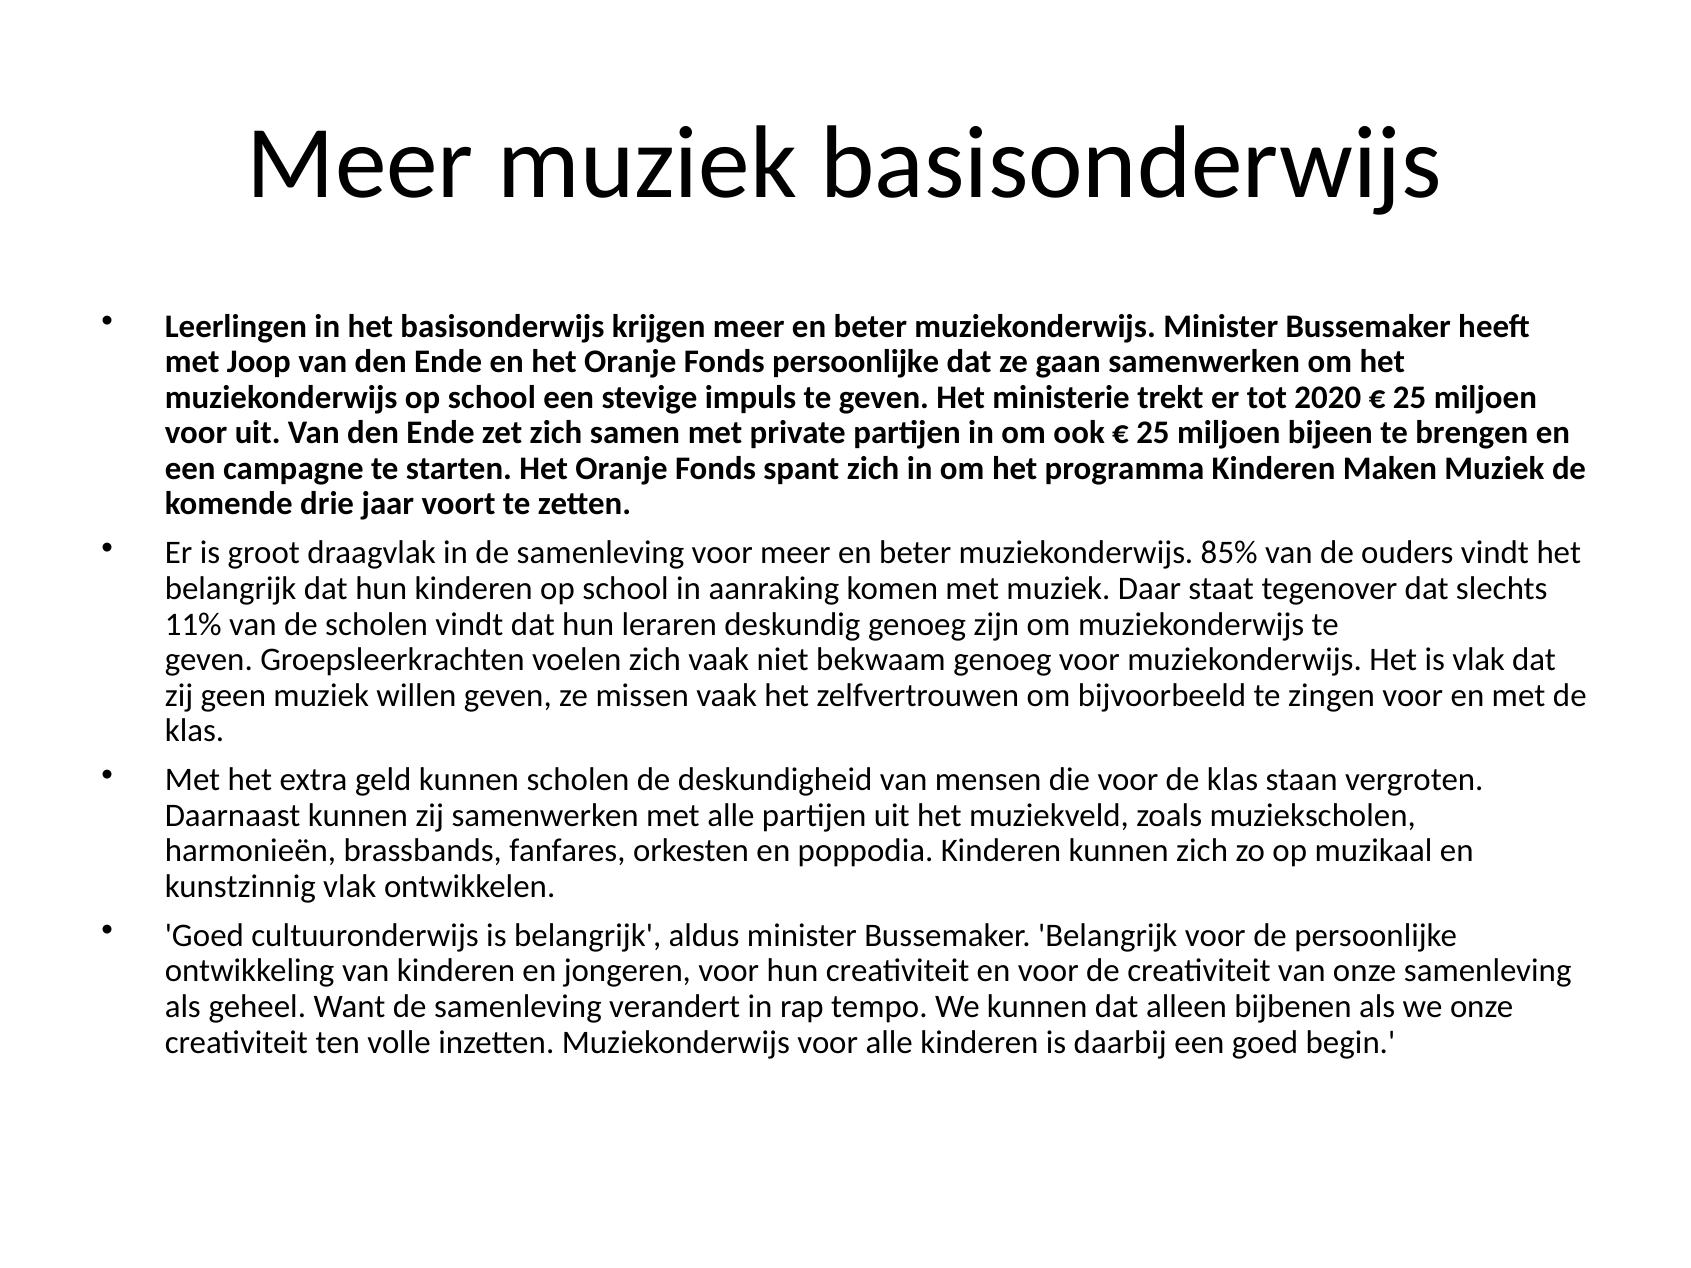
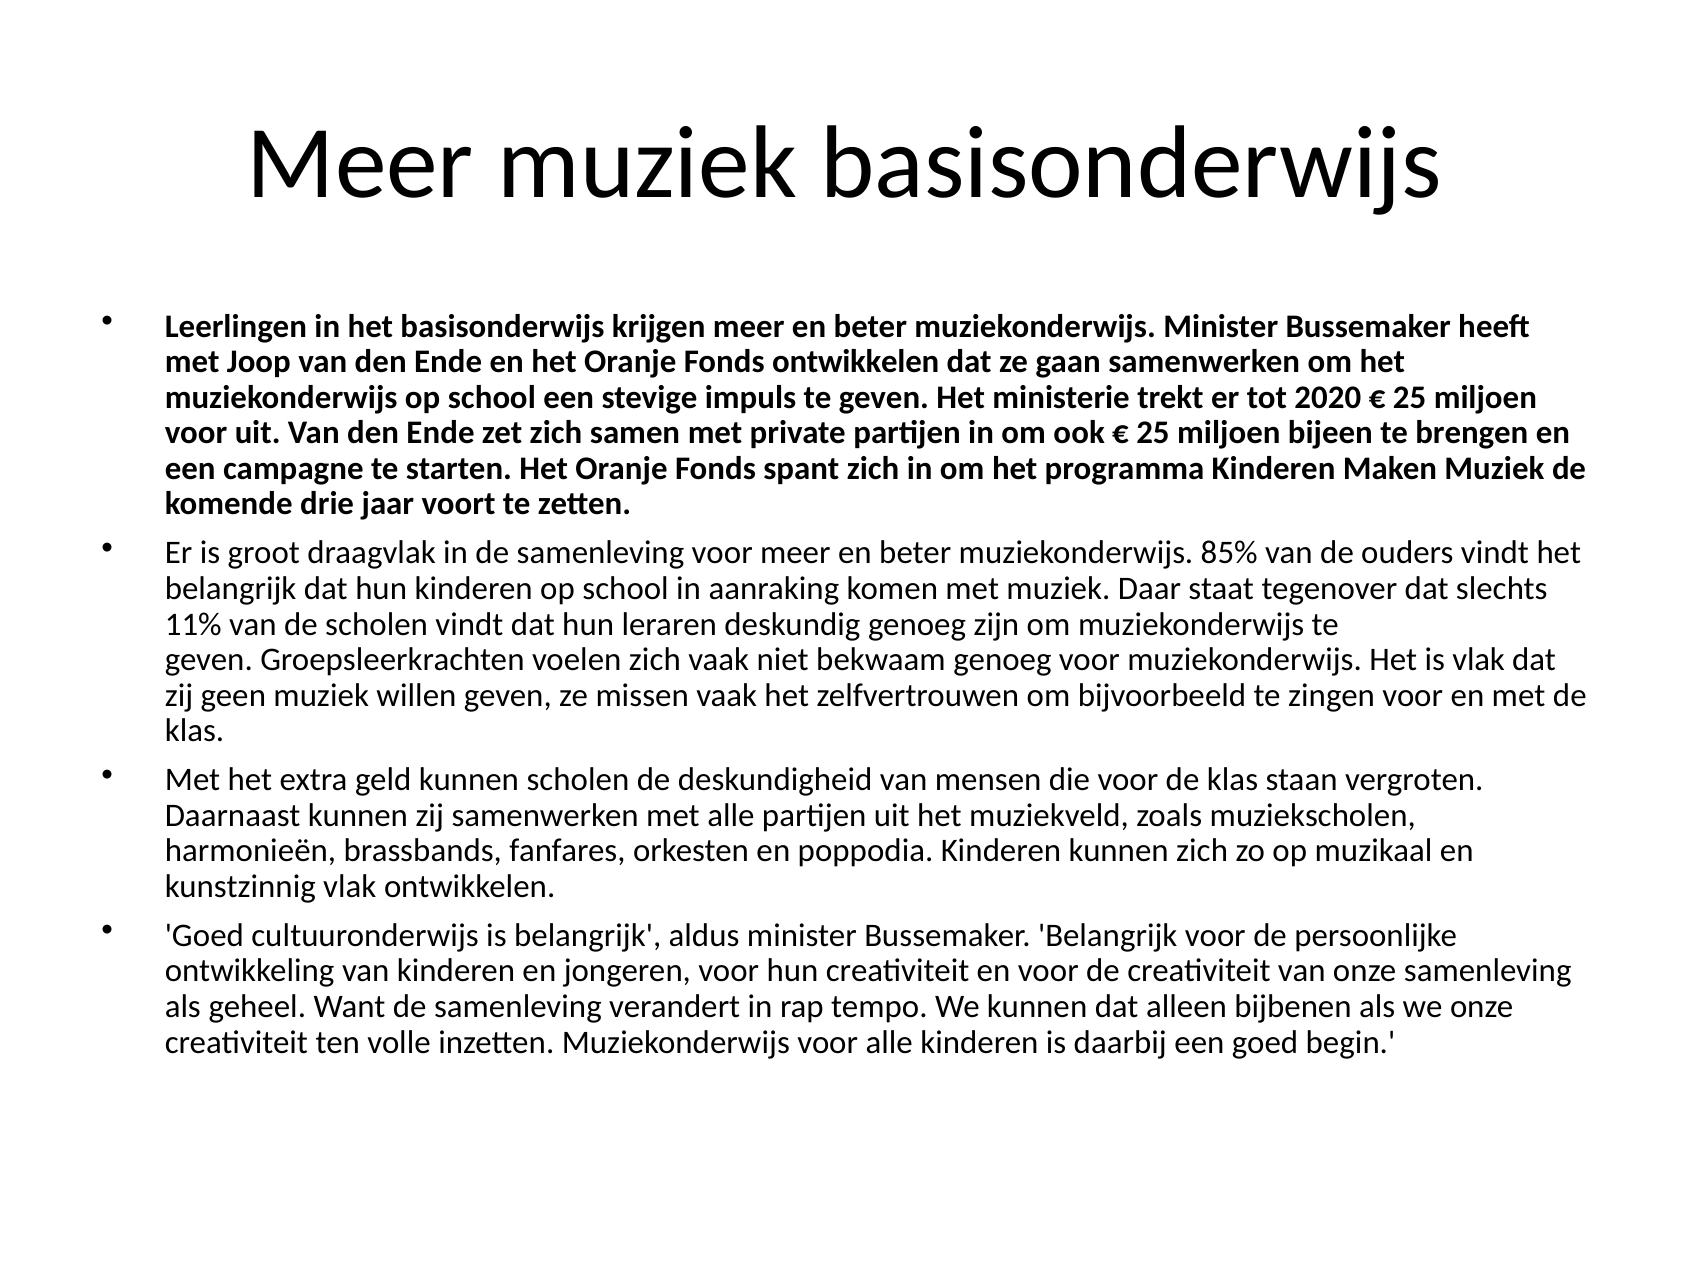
Fonds persoonlijke: persoonlijke -> ontwikkelen
